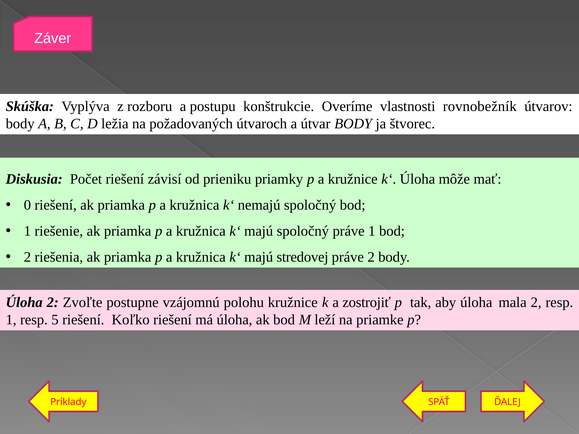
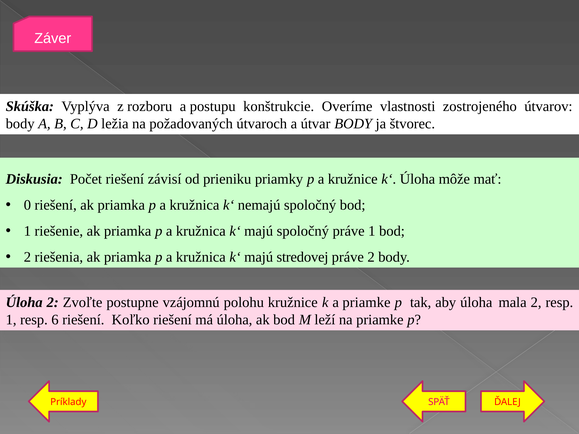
rovnobežník: rovnobežník -> zostrojeného
a zostrojiť: zostrojiť -> priamke
5: 5 -> 6
